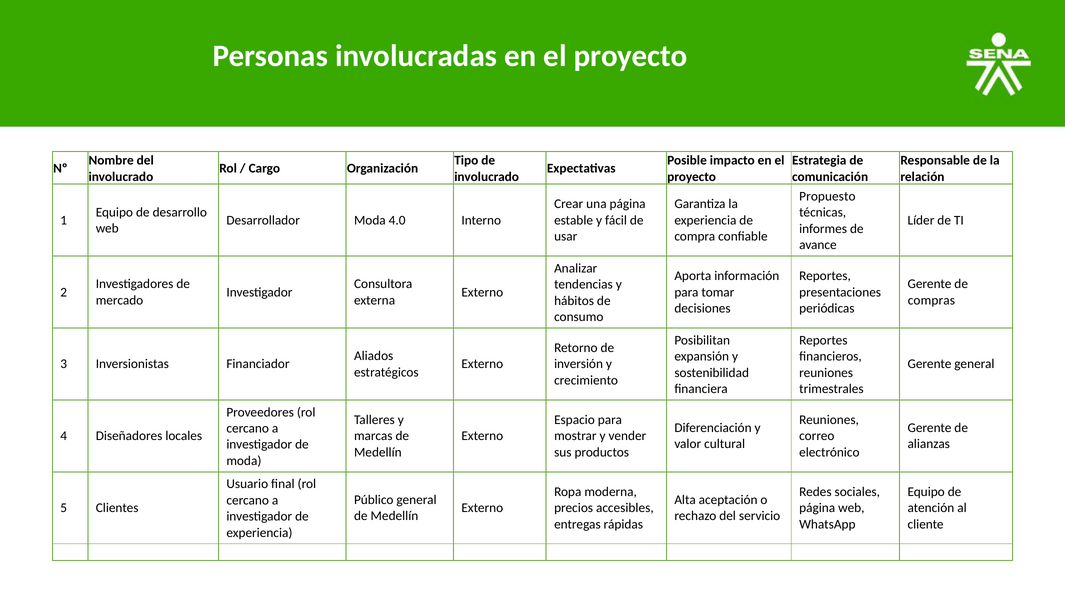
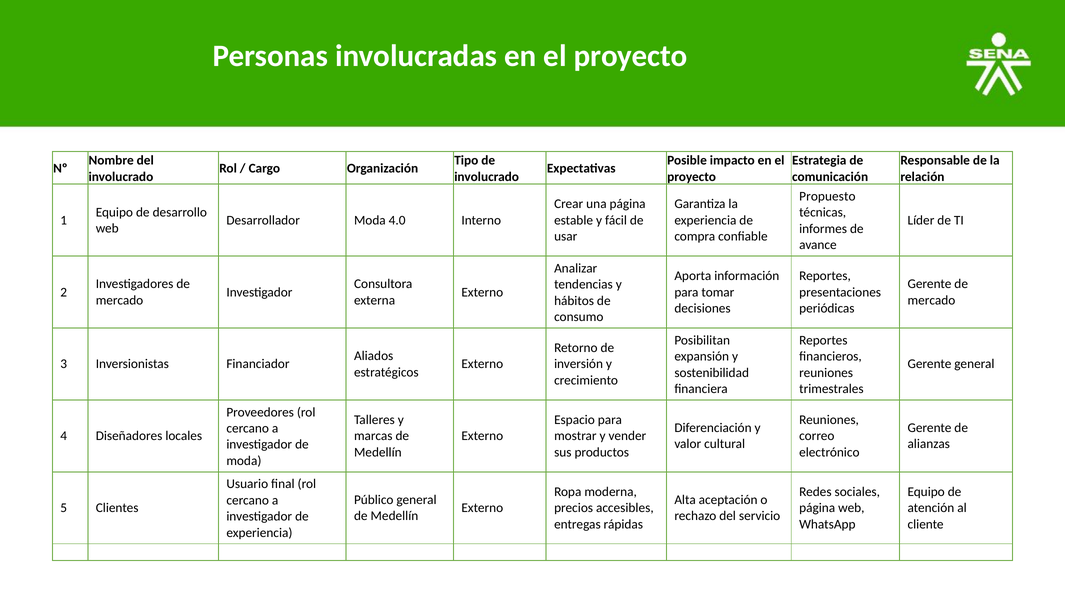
compras at (931, 300): compras -> mercado
